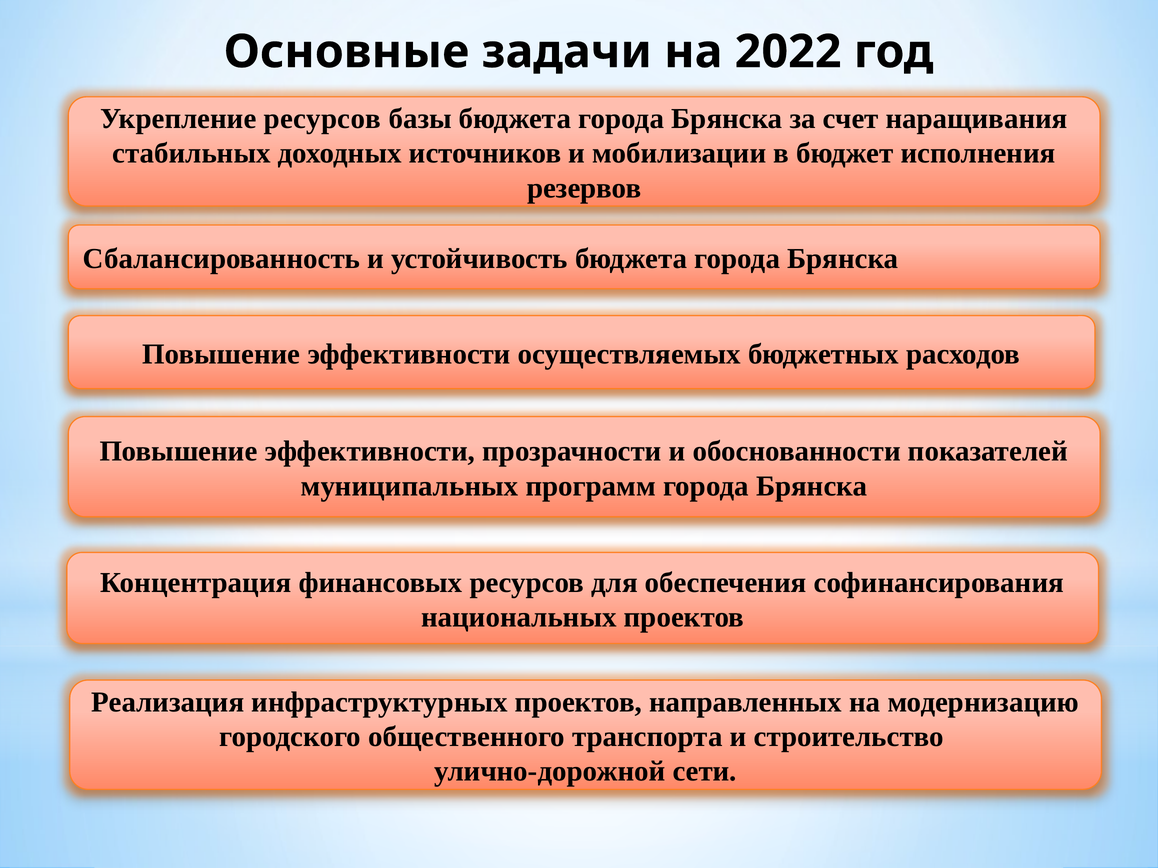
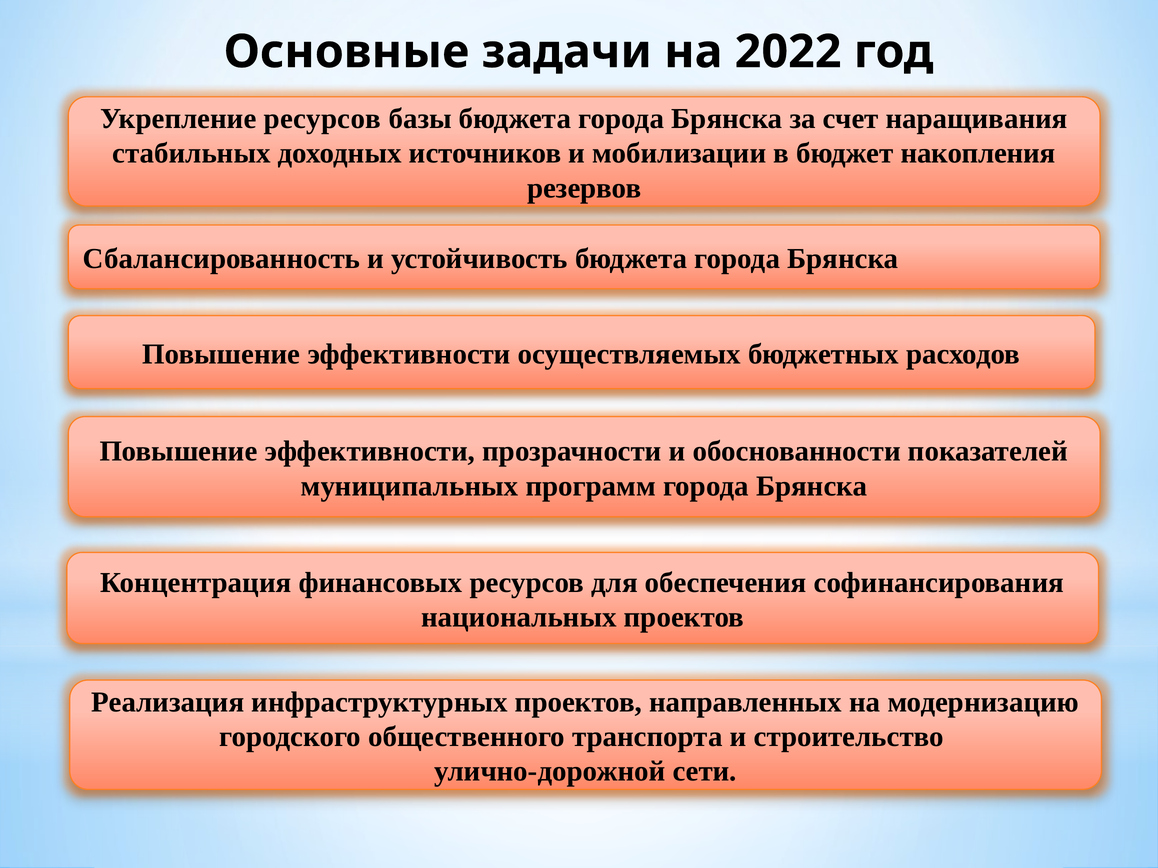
исполнения: исполнения -> накопления
